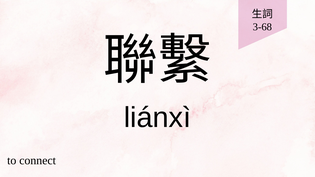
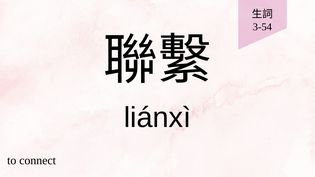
3-68: 3-68 -> 3-54
